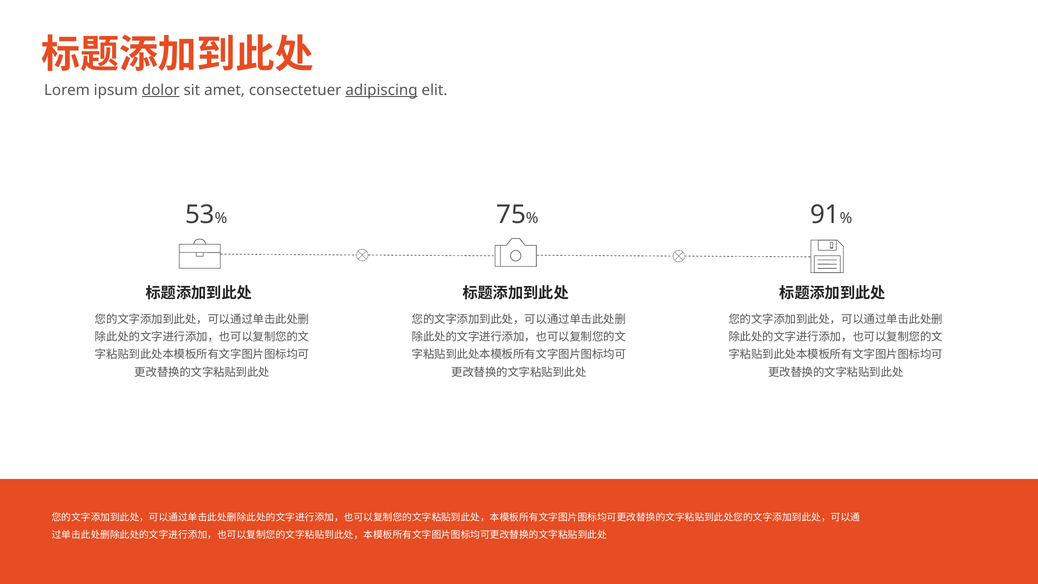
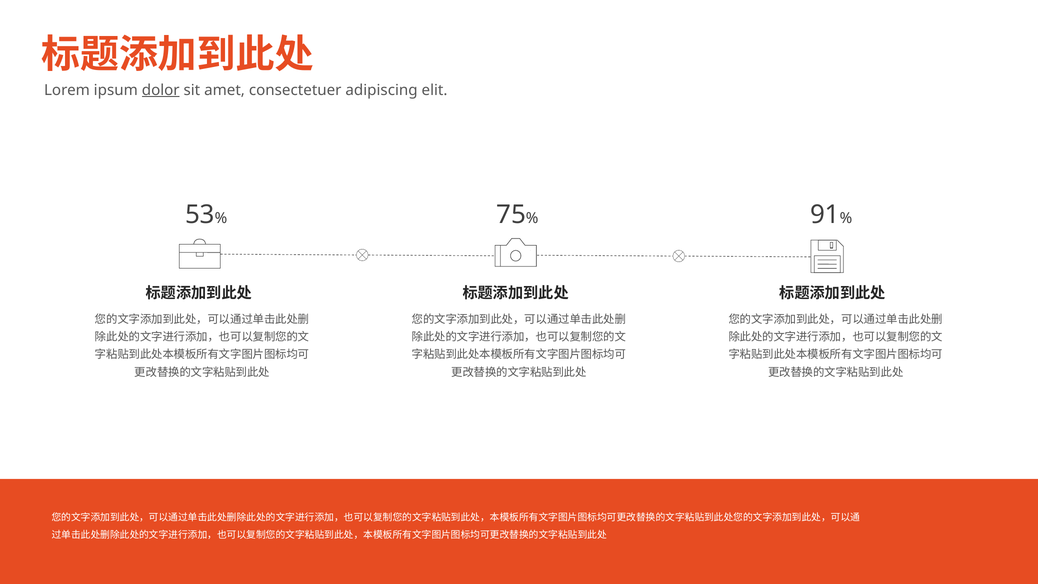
adipiscing underline: present -> none
